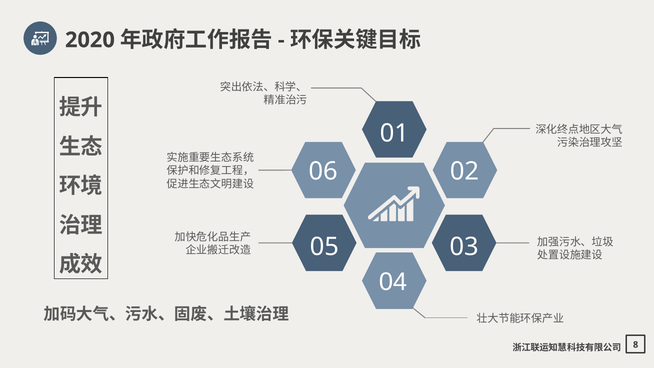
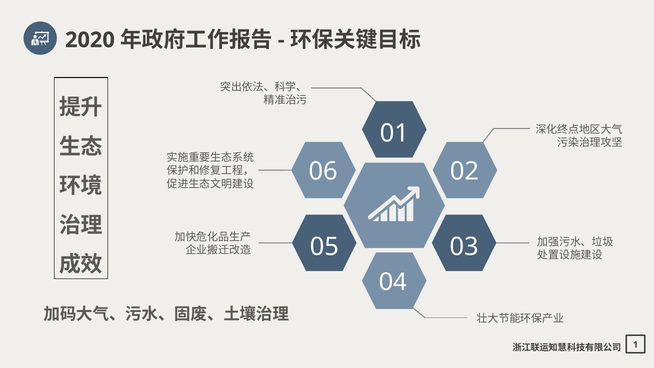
8: 8 -> 1
